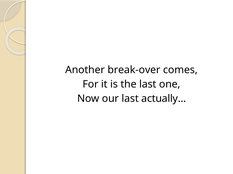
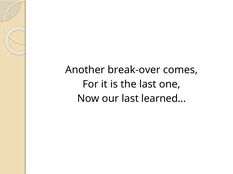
actually…: actually… -> learned…
